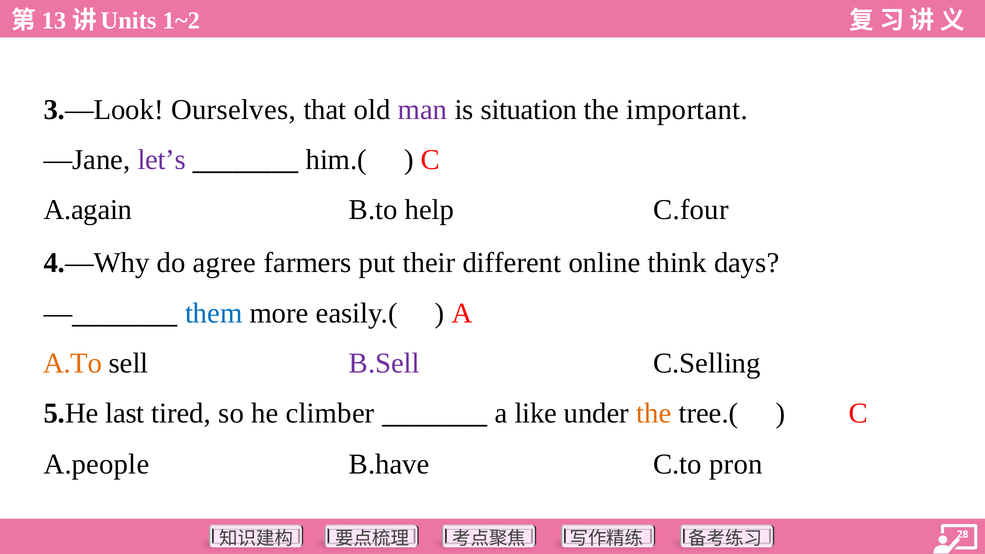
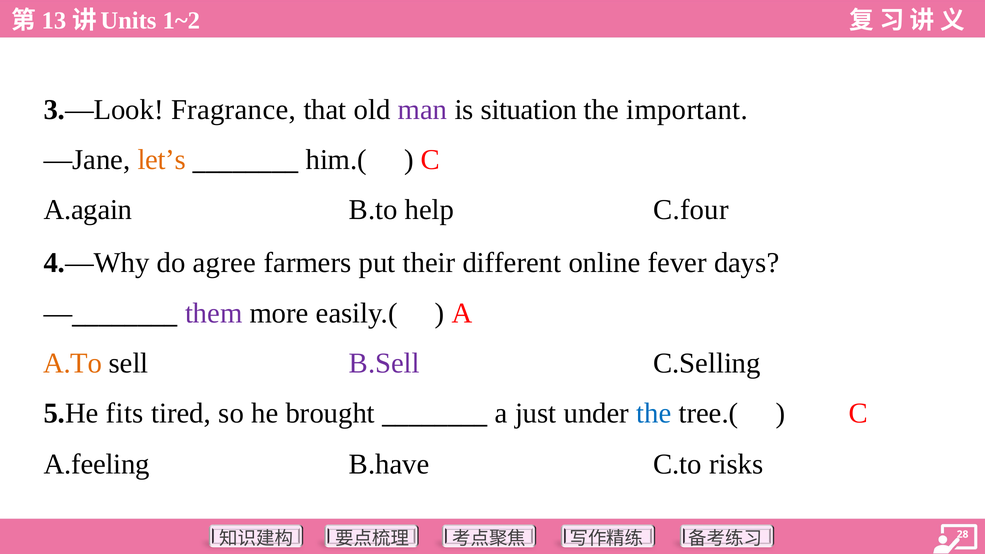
Ourselves: Ourselves -> Fragrance
let’s colour: purple -> orange
think: think -> fever
them colour: blue -> purple
last: last -> fits
climber: climber -> brought
like: like -> just
the at (654, 414) colour: orange -> blue
A.people: A.people -> A.feeling
pron: pron -> risks
